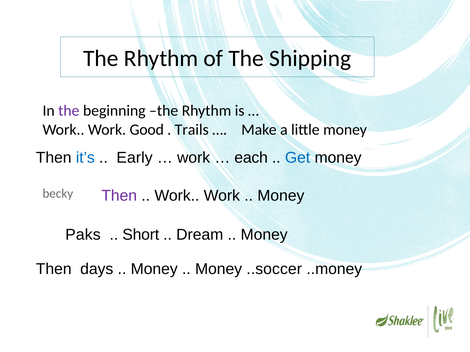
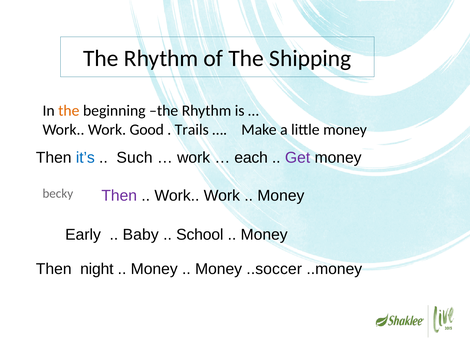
the at (69, 111) colour: purple -> orange
Early: Early -> Such
Get colour: blue -> purple
Paks: Paks -> Early
Short: Short -> Baby
Dream: Dream -> School
days: days -> night
